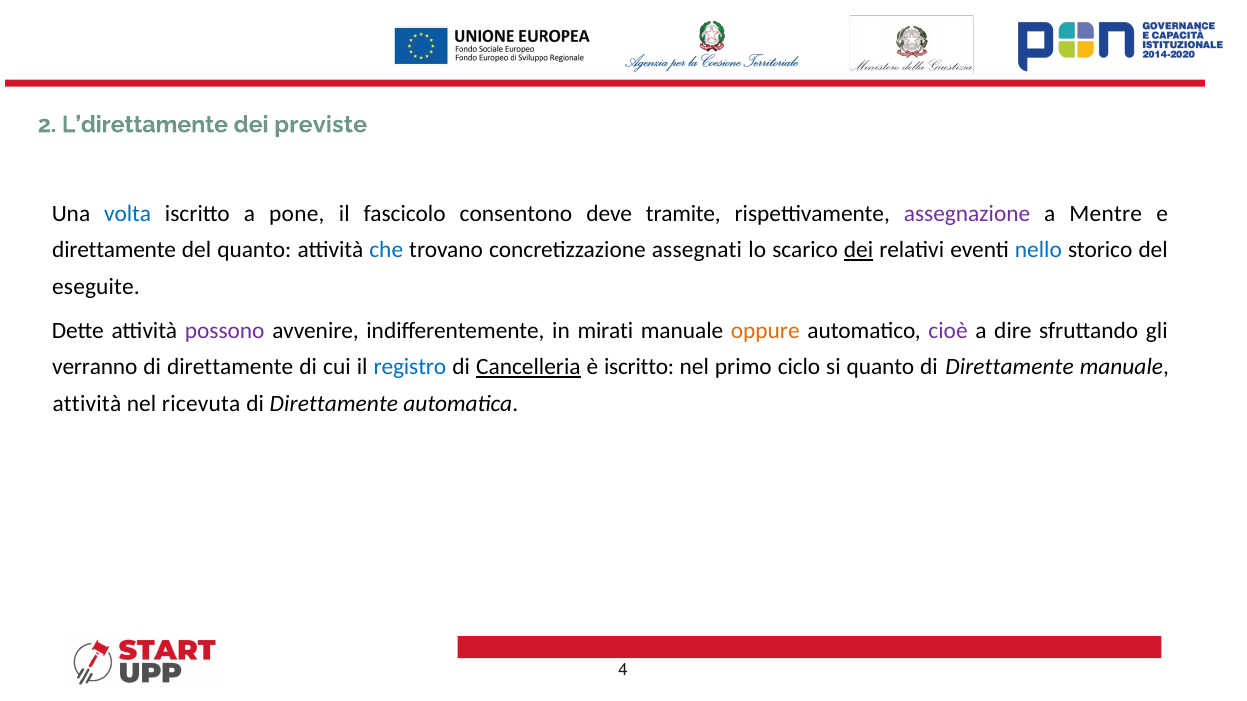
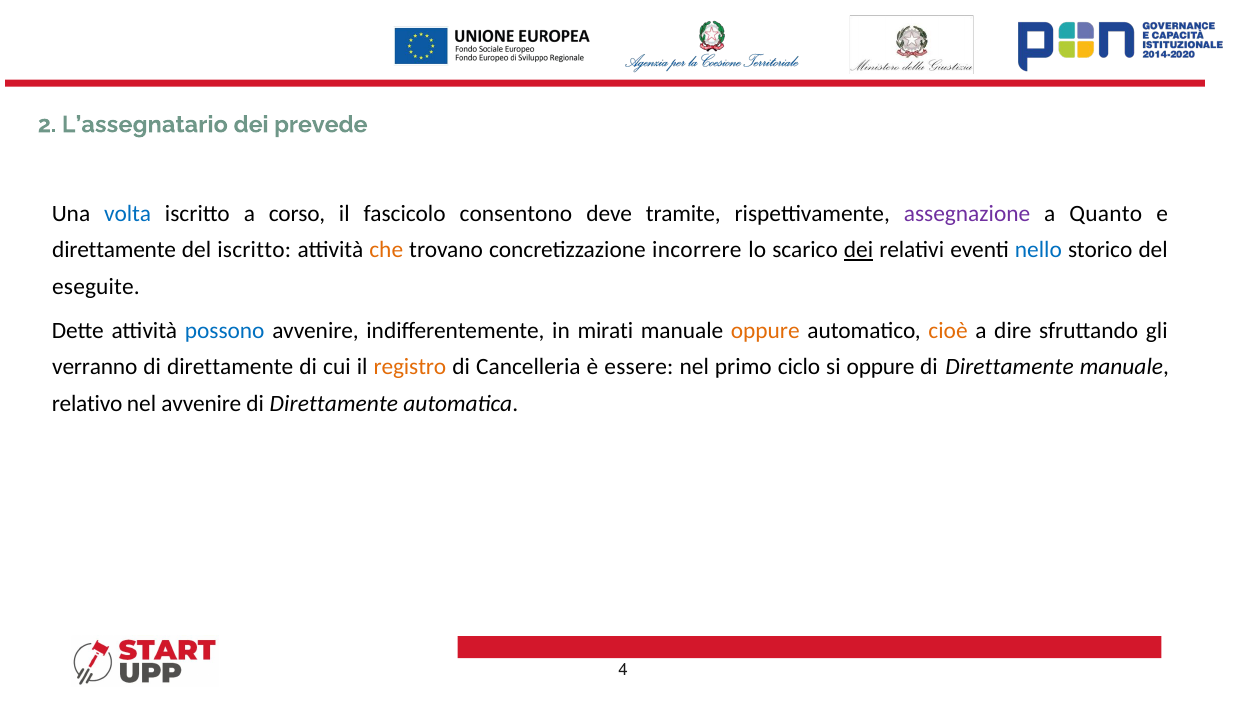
L’direttamente: L’direttamente -> L’assegnatario
previste: previste -> prevede
pone: pone -> corso
Mentre: Mentre -> Quanto
del quanto: quanto -> iscritto
che colour: blue -> orange
assegnati: assegnati -> incorrere
possono colour: purple -> blue
cioè colour: purple -> orange
registro colour: blue -> orange
Cancelleria underline: present -> none
è iscritto: iscritto -> essere
si quanto: quanto -> oppure
attività at (87, 404): attività -> relativo
nel ricevuta: ricevuta -> avvenire
